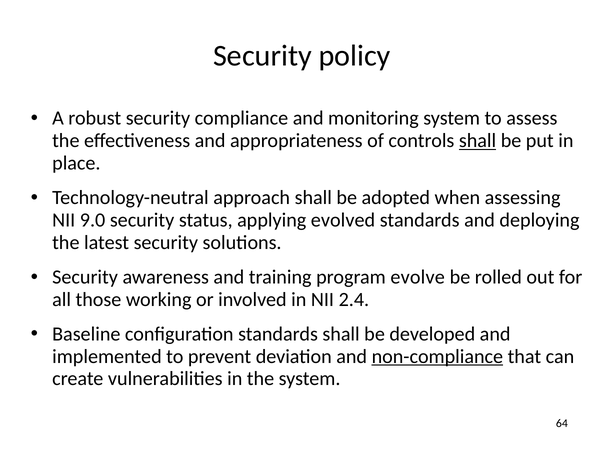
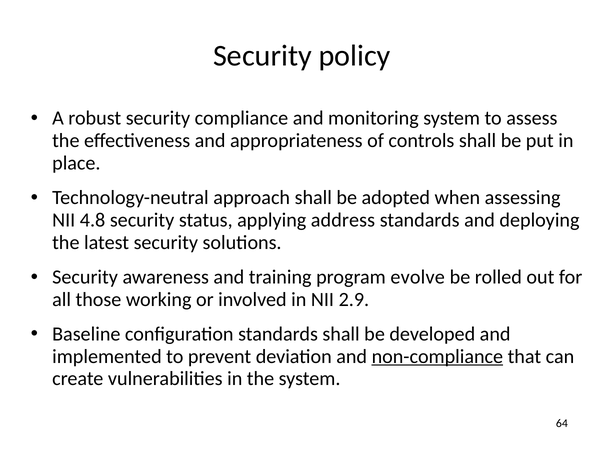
shall at (478, 141) underline: present -> none
9.0: 9.0 -> 4.8
evolved: evolved -> address
2.4: 2.4 -> 2.9
